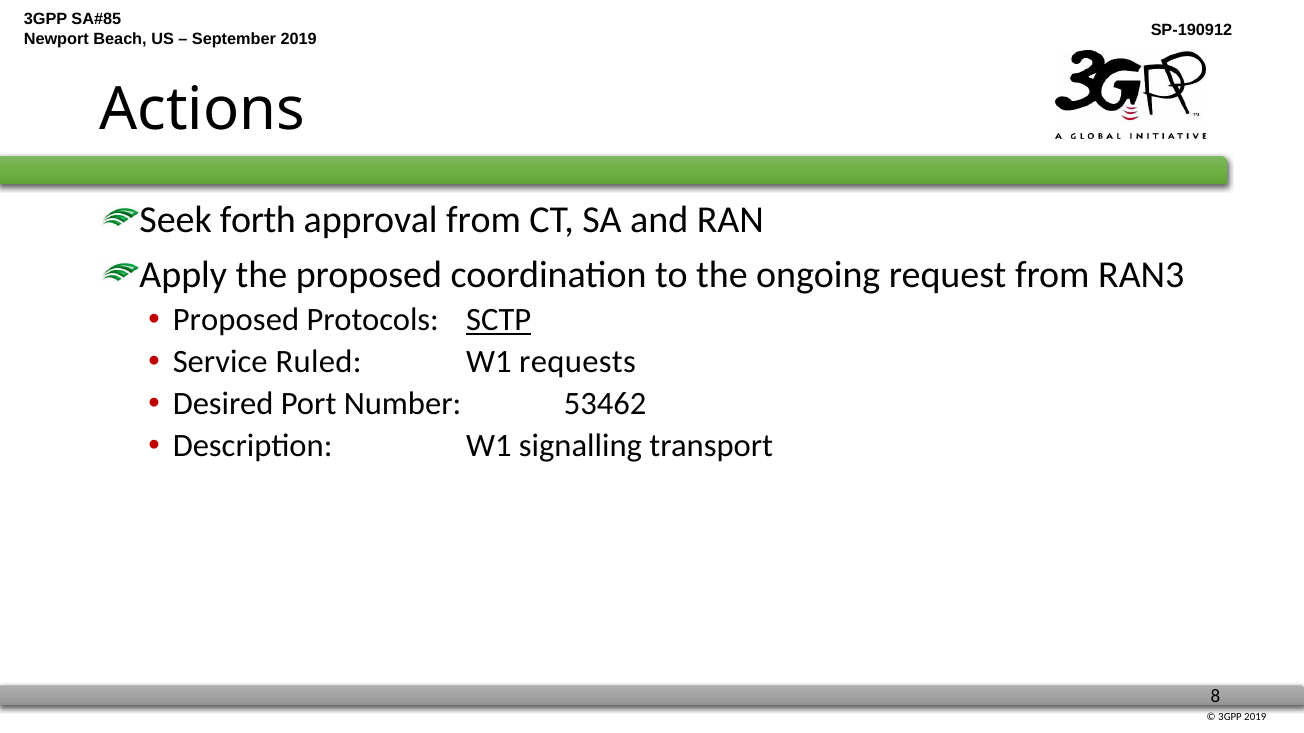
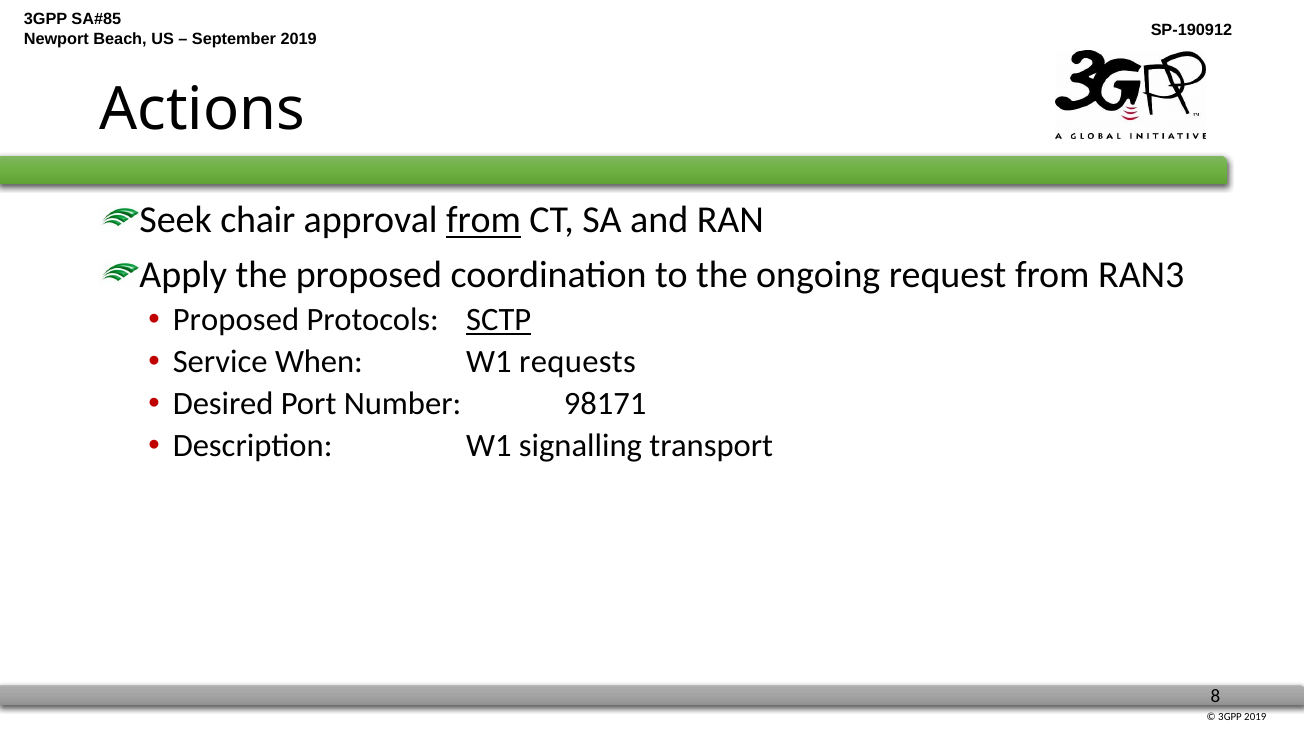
forth: forth -> chair
from at (484, 220) underline: none -> present
Ruled: Ruled -> When
53462: 53462 -> 98171
